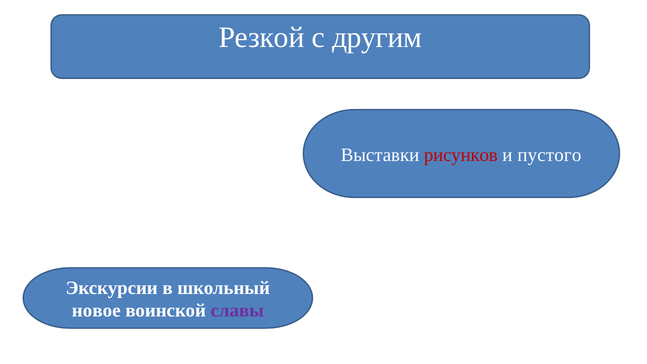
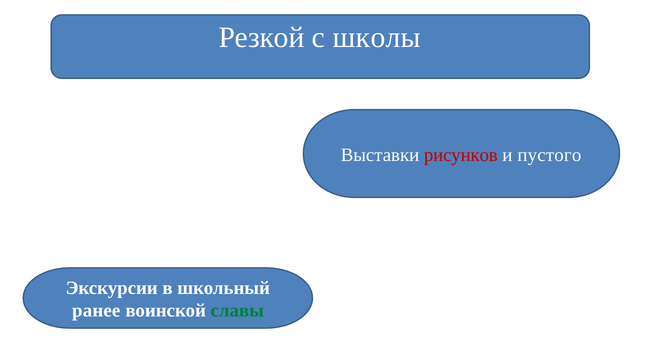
другим: другим -> школы
новое: новое -> ранее
славы colour: purple -> green
